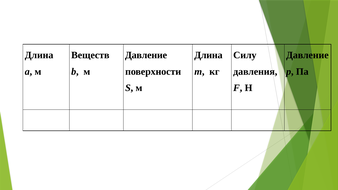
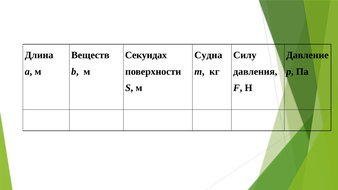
Давление at (146, 55): Давление -> Секундах
Длина at (208, 55): Длина -> Судна
